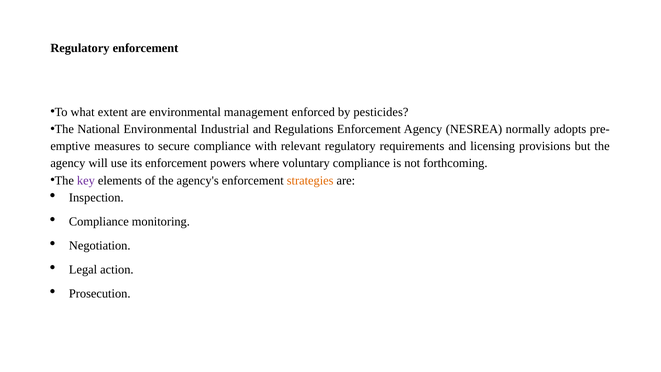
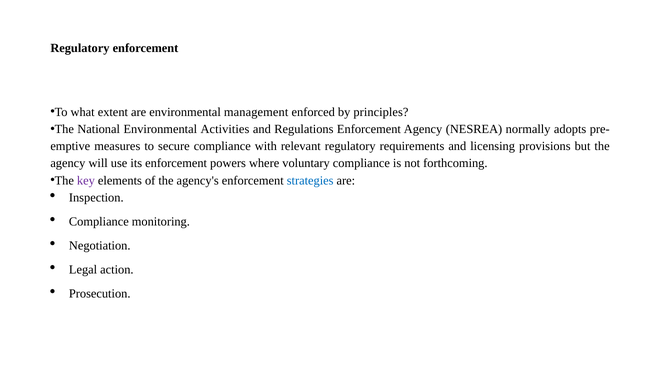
pesticides: pesticides -> principles
Industrial: Industrial -> Activities
strategies colour: orange -> blue
